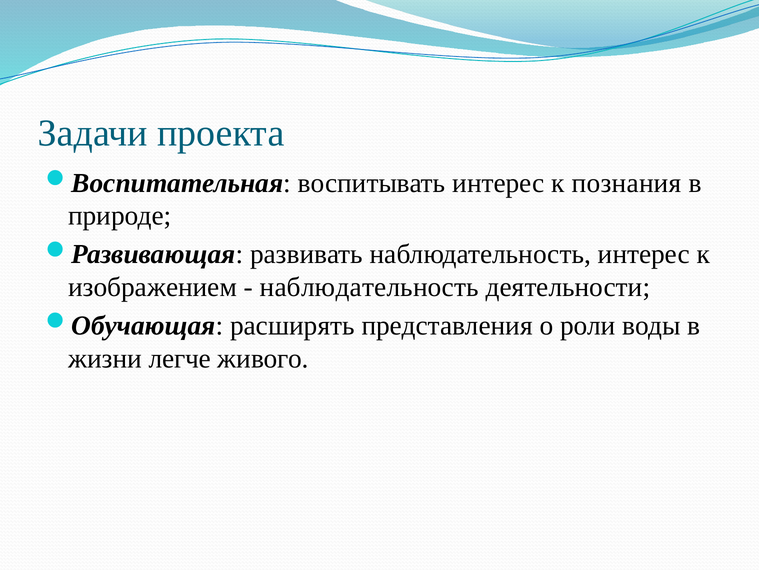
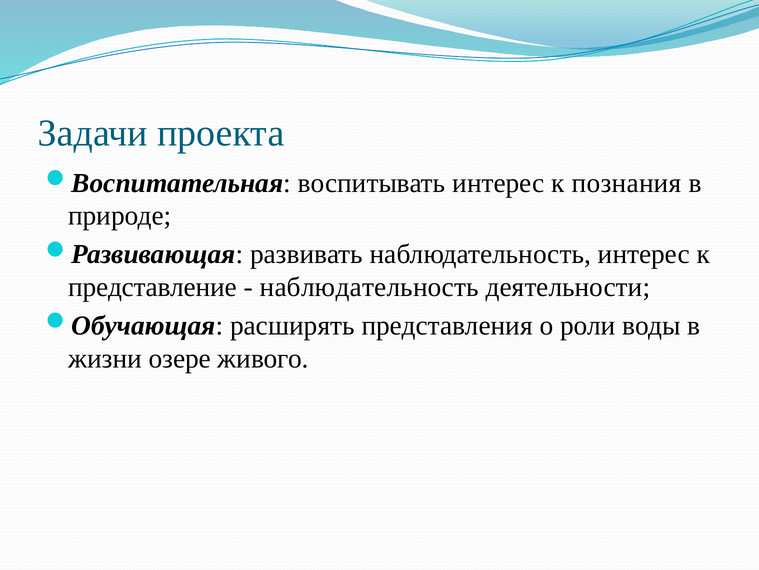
изображением: изображением -> представление
легче: легче -> озере
